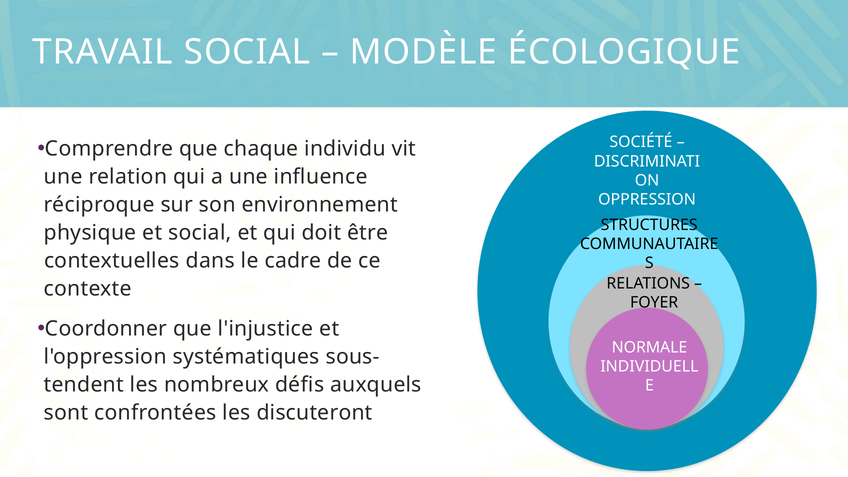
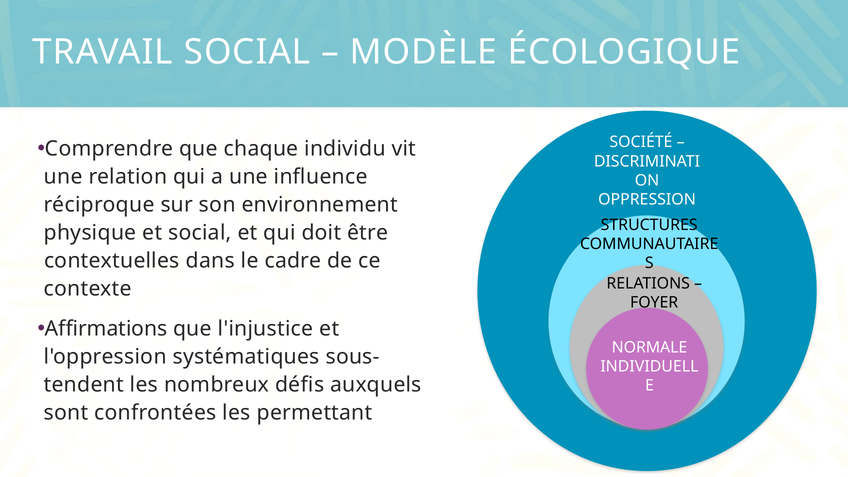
Coordonner: Coordonner -> Affirmations
discuteront: discuteront -> permettant
